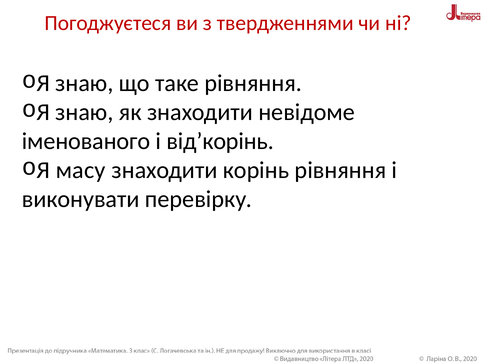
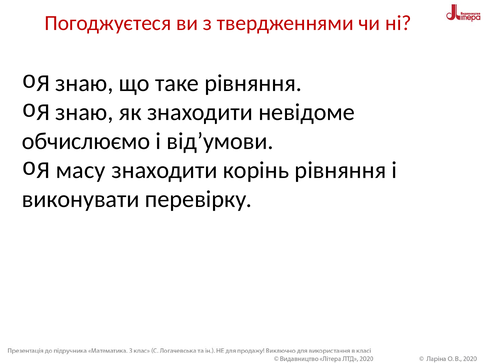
іменованого: іменованого -> обчислюємо
від’корінь: від’корінь -> від’умови
